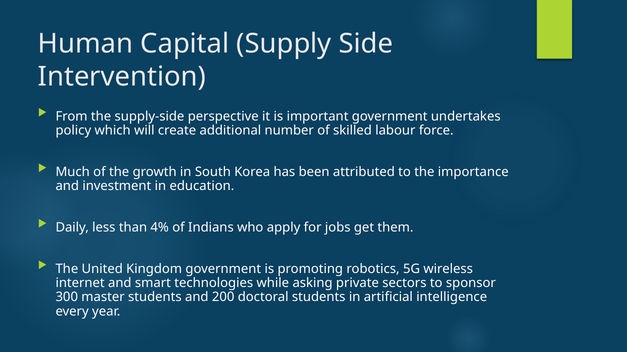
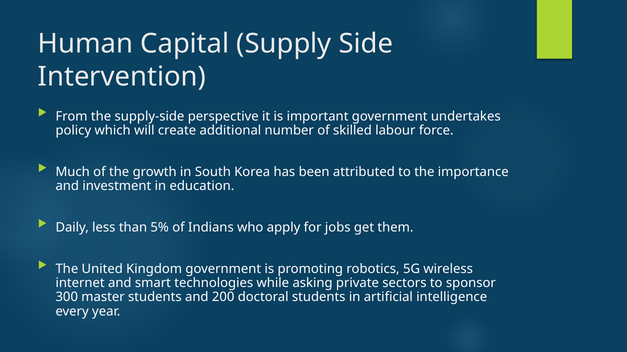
4%: 4% -> 5%
